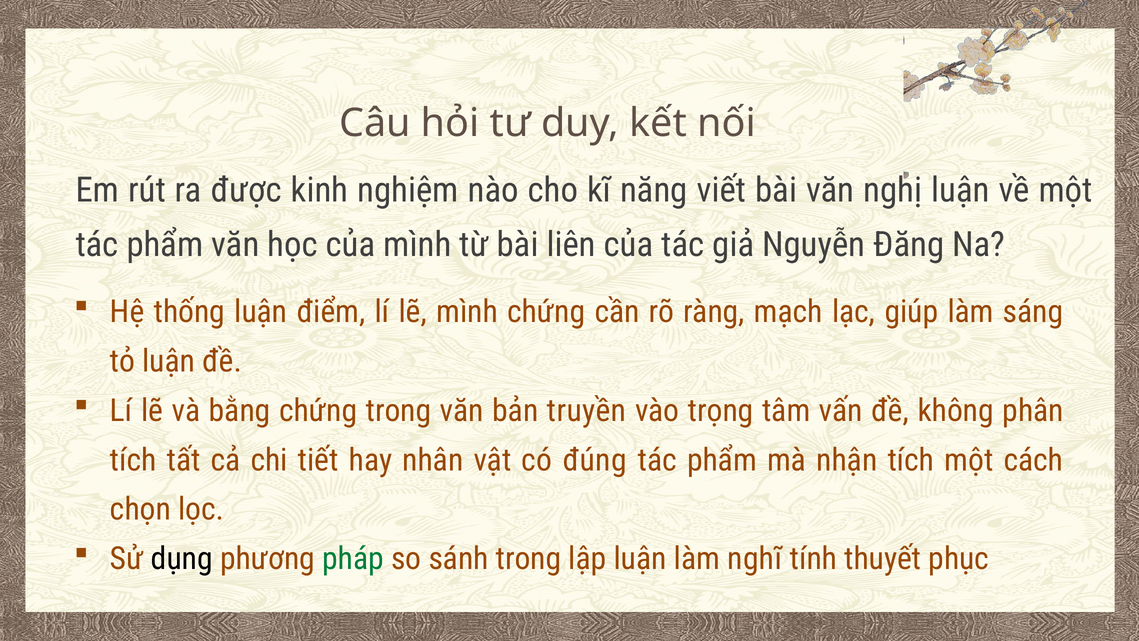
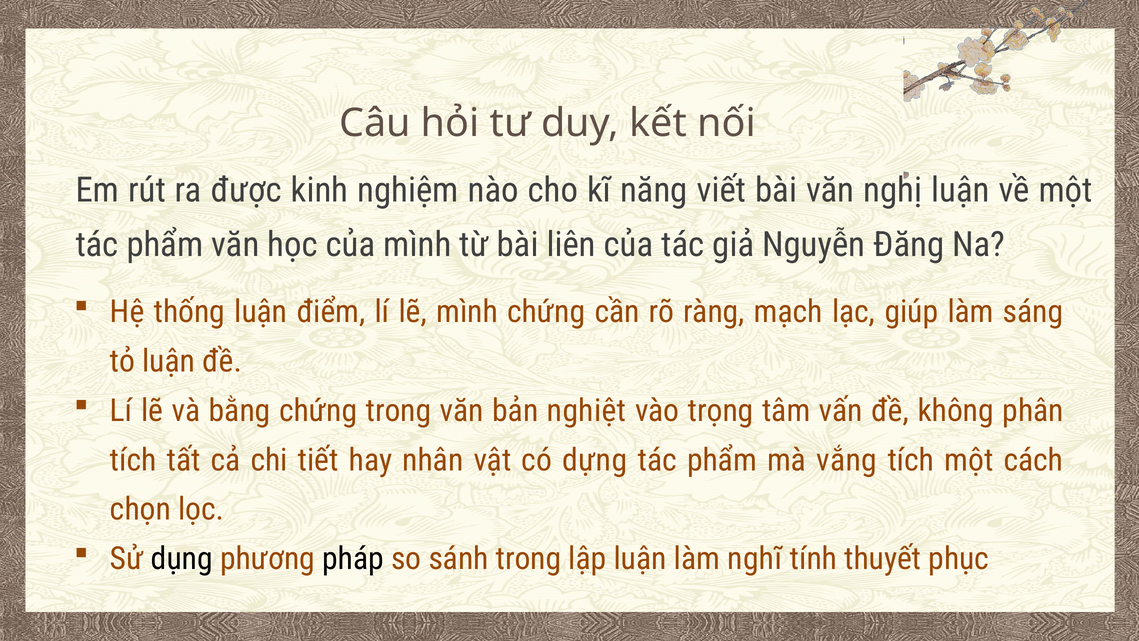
truyền: truyền -> nghiệt
đúng: đúng -> dựng
nhận: nhận -> vắng
pháp colour: green -> black
